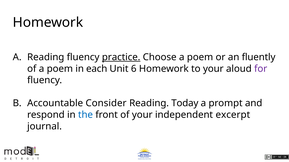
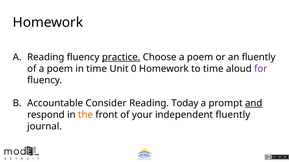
in each: each -> time
6: 6 -> 0
to your: your -> time
and underline: none -> present
the colour: blue -> orange
independent excerpt: excerpt -> fluently
